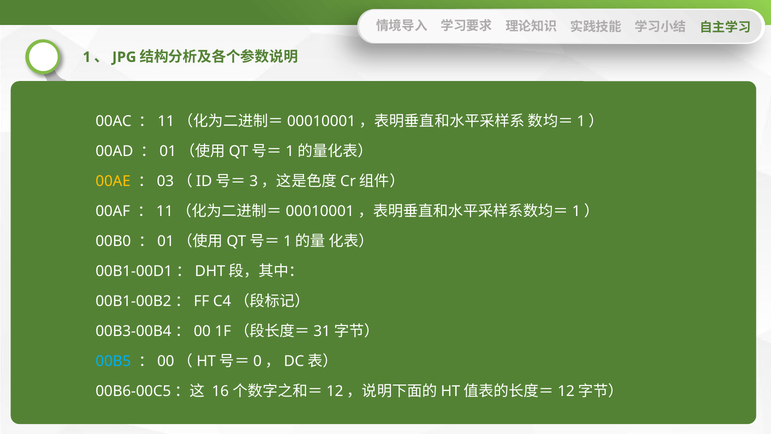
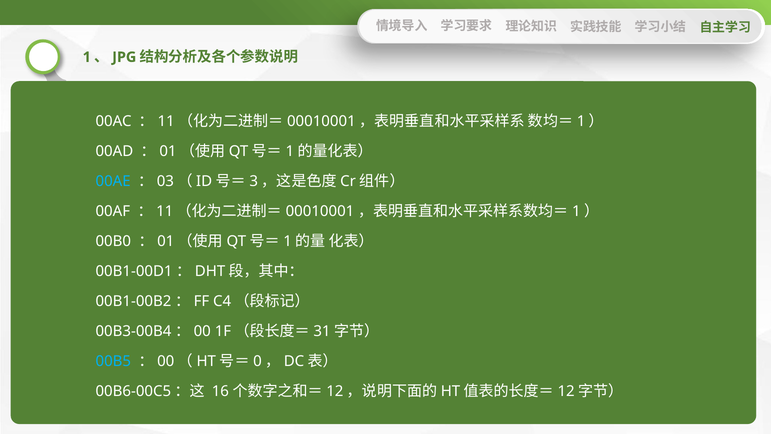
00AE colour: yellow -> light blue
